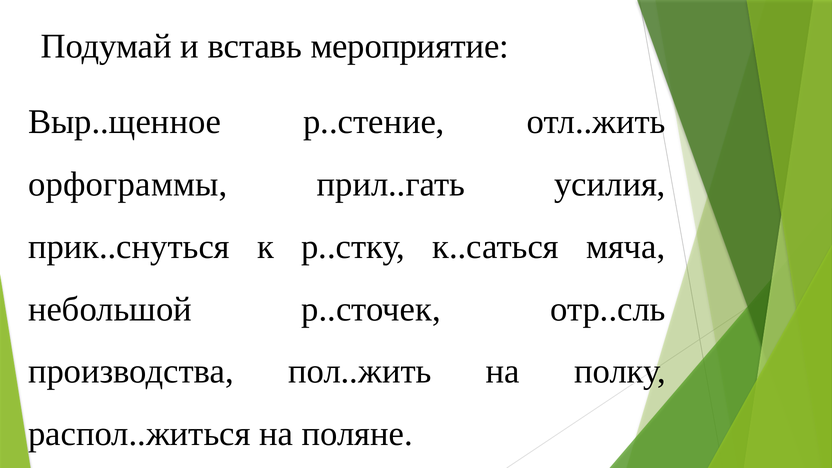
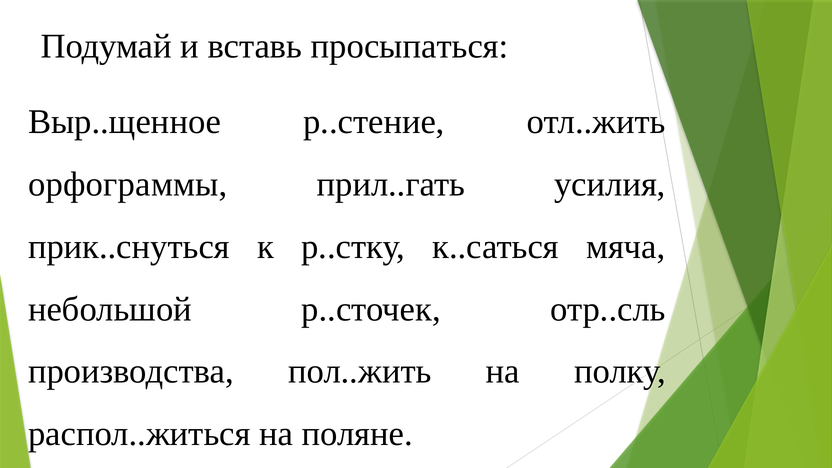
мероприятие: мероприятие -> просыпаться
